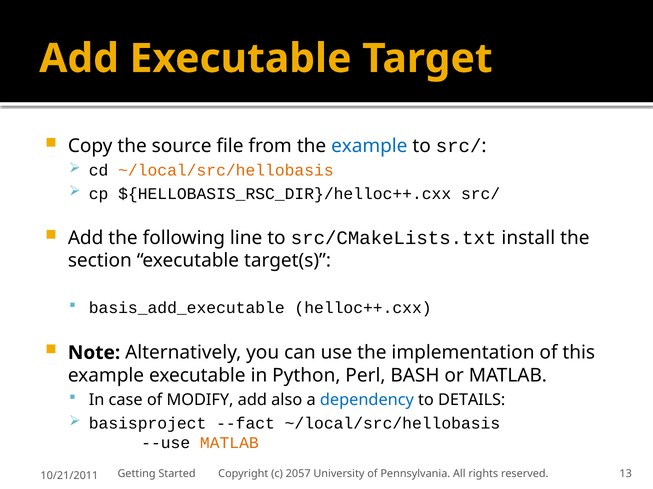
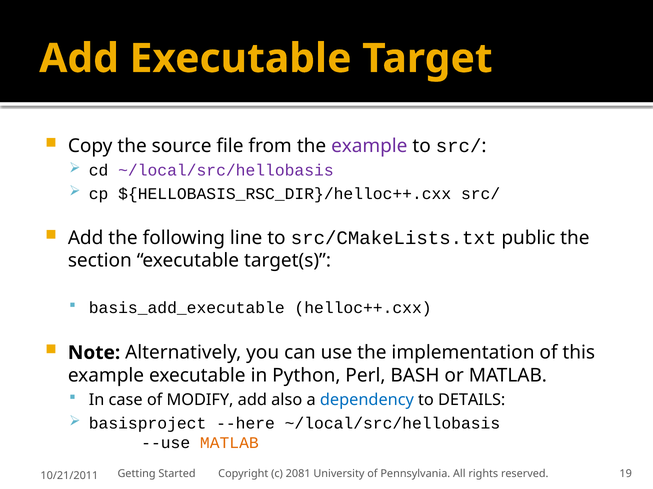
example at (369, 146) colour: blue -> purple
~/local/src/hellobasis at (226, 171) colour: orange -> purple
install: install -> public
--fact: --fact -> --here
2057: 2057 -> 2081
13: 13 -> 19
